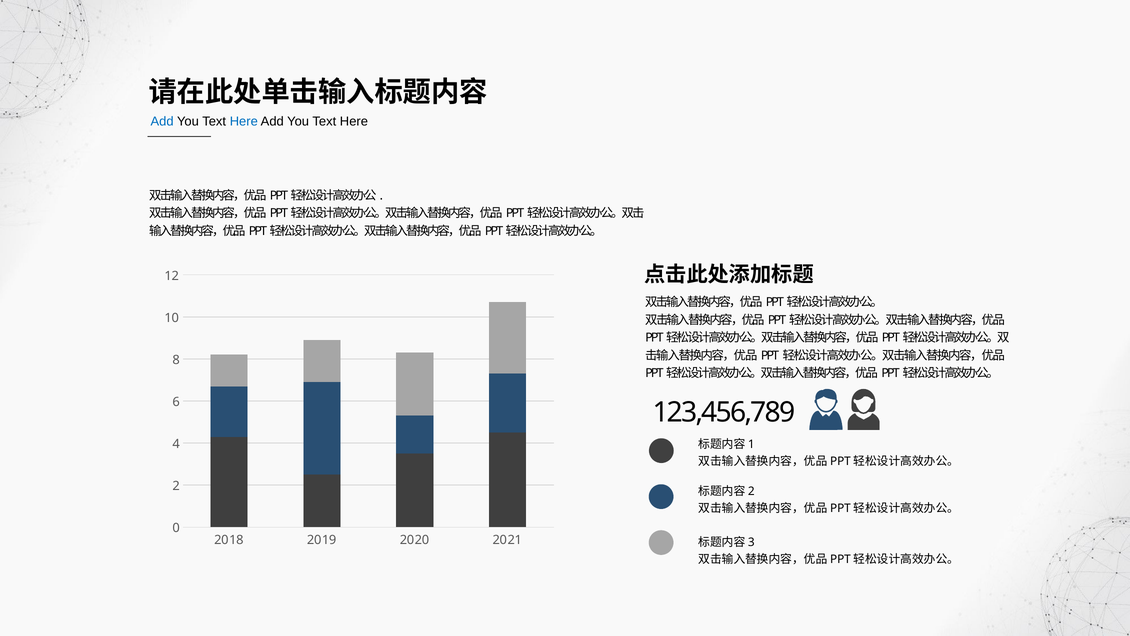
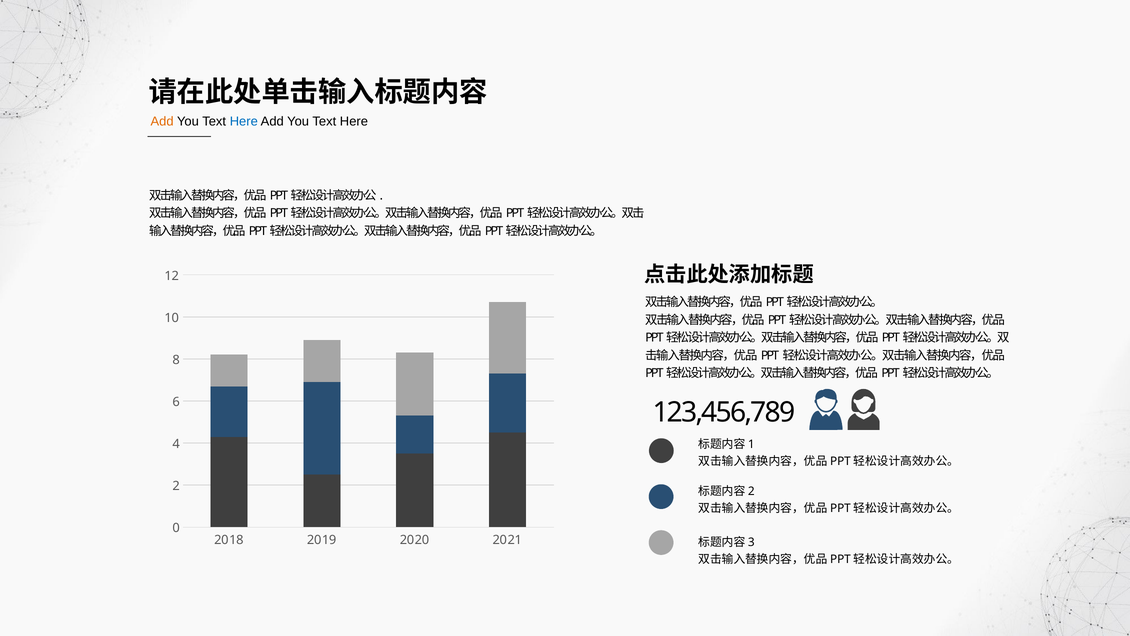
Add at (162, 122) colour: blue -> orange
